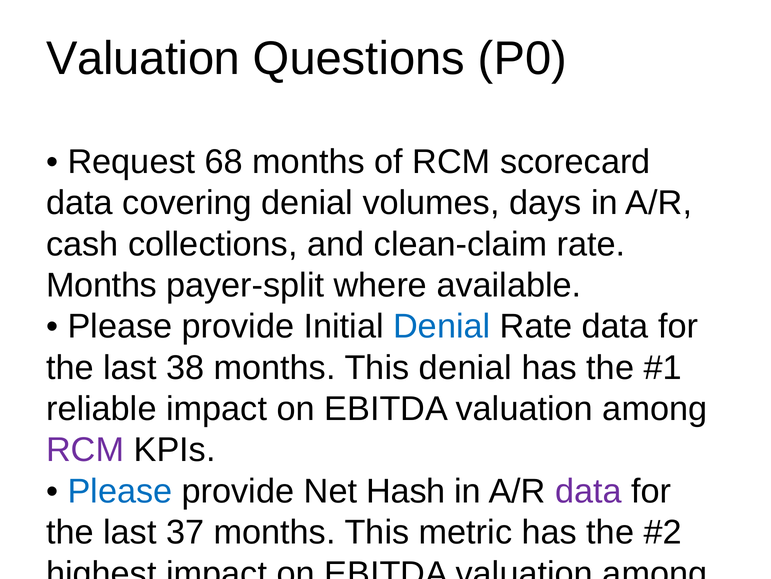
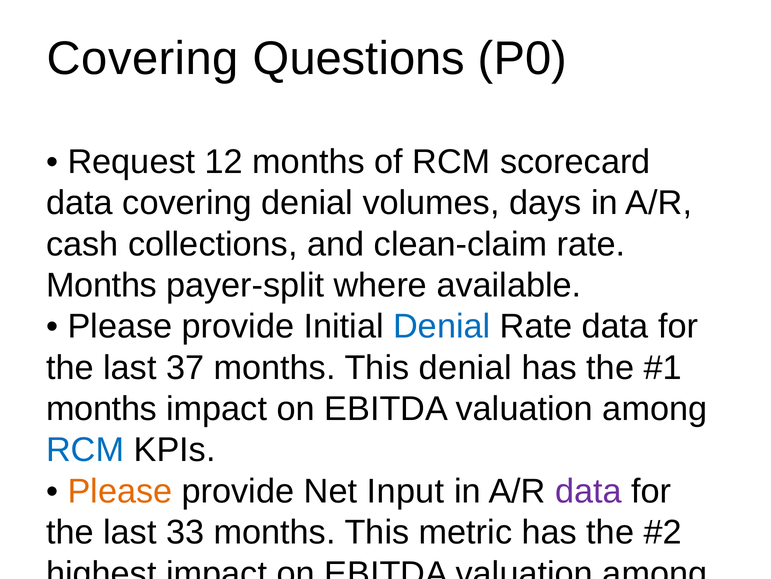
Valuation at (143, 59): Valuation -> Covering
68: 68 -> 12
38: 38 -> 37
reliable at (101, 408): reliable -> months
RCM at (85, 450) colour: purple -> blue
Please at (120, 491) colour: blue -> orange
Hash: Hash -> Input
37: 37 -> 33
